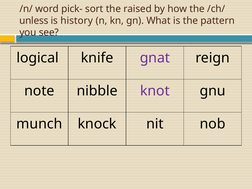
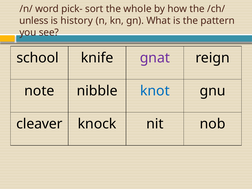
raised: raised -> whole
logical: logical -> school
knot colour: purple -> blue
munch: munch -> cleaver
